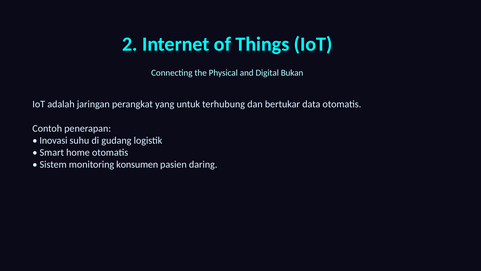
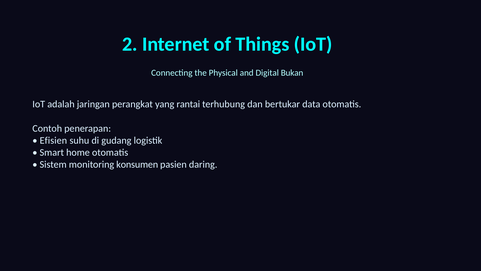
untuk: untuk -> rantai
Inovasi: Inovasi -> Efisien
